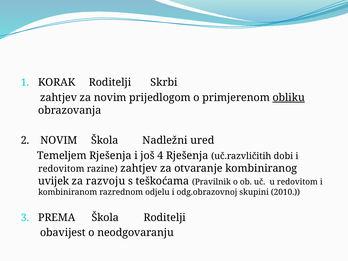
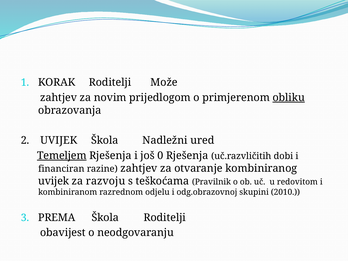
Skrbi: Skrbi -> Može
2 NOVIM: NOVIM -> UVIJEK
Temeljem underline: none -> present
4: 4 -> 0
redovitom at (61, 169): redovitom -> financiran
